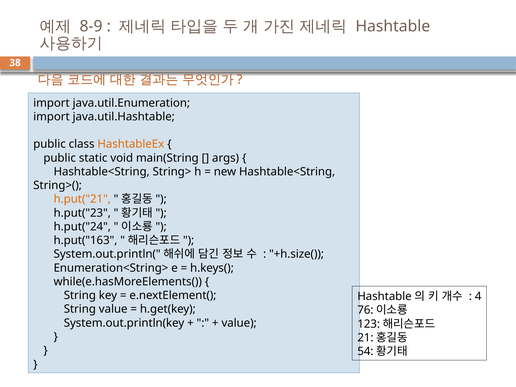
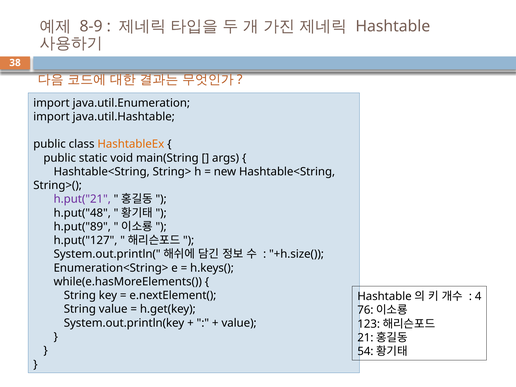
h.put("21 colour: orange -> purple
h.put("23: h.put("23 -> h.put("48
h.put("24: h.put("24 -> h.put("89
h.put("163: h.put("163 -> h.put("127
